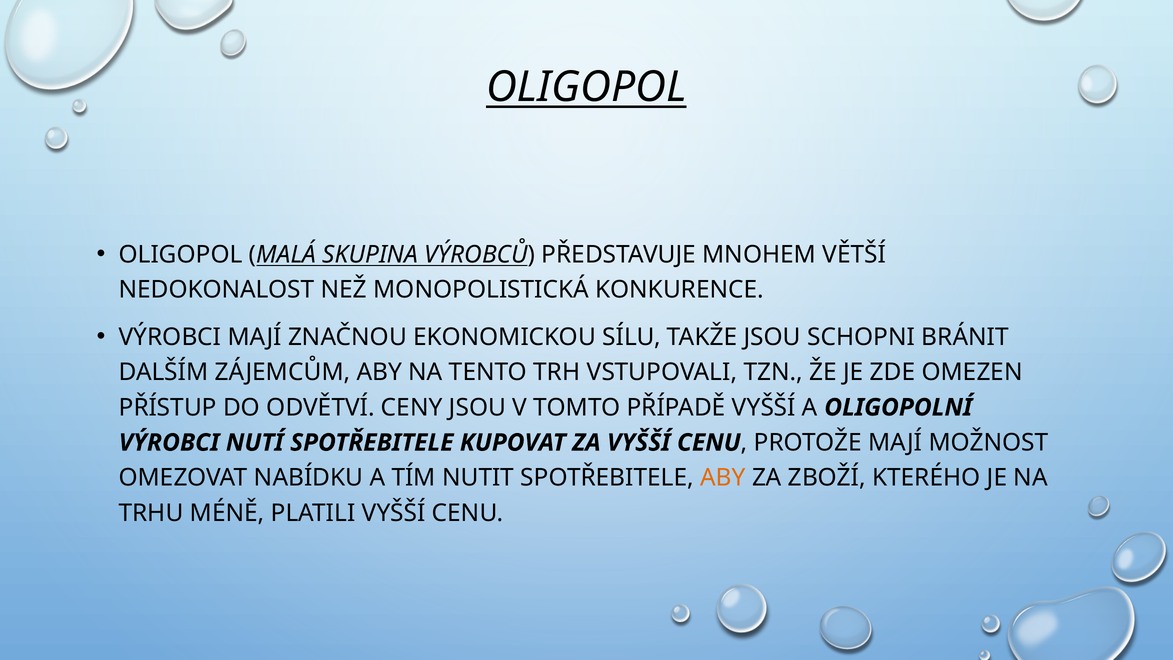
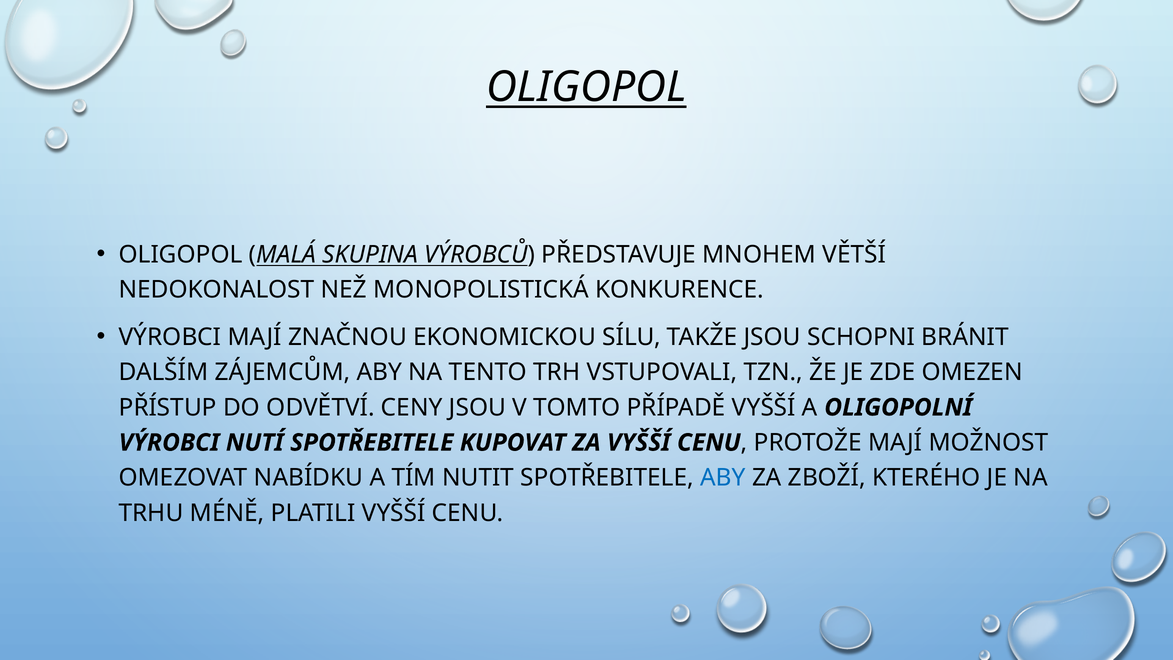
ABY at (723, 478) colour: orange -> blue
